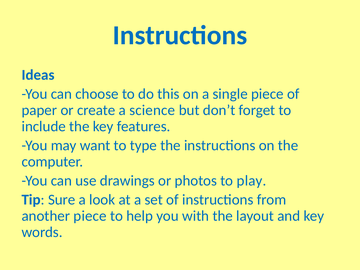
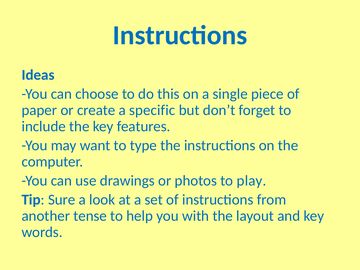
science: science -> specific
another piece: piece -> tense
